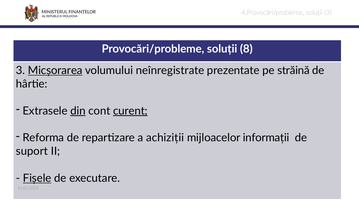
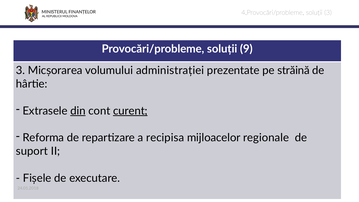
8: 8 -> 9
Micșorarea underline: present -> none
neînregistrate: neînregistrate -> administrației
achiziții: achiziții -> recipisa
informații: informații -> regionale
Fișele underline: present -> none
